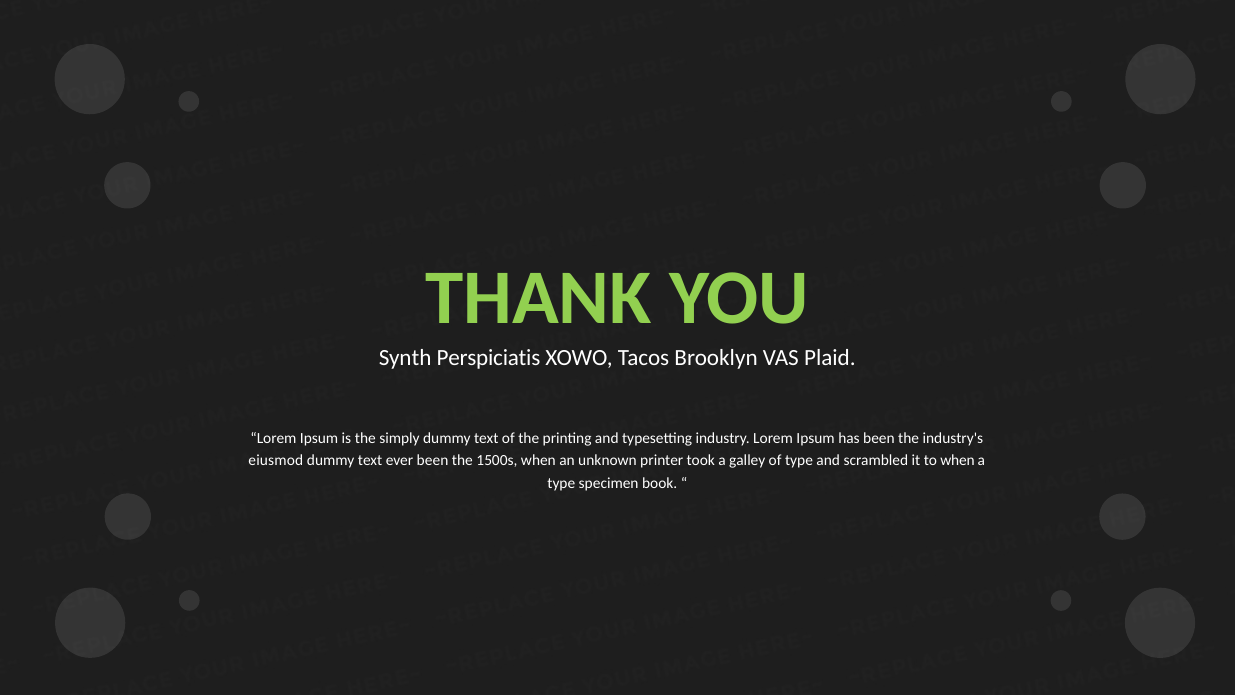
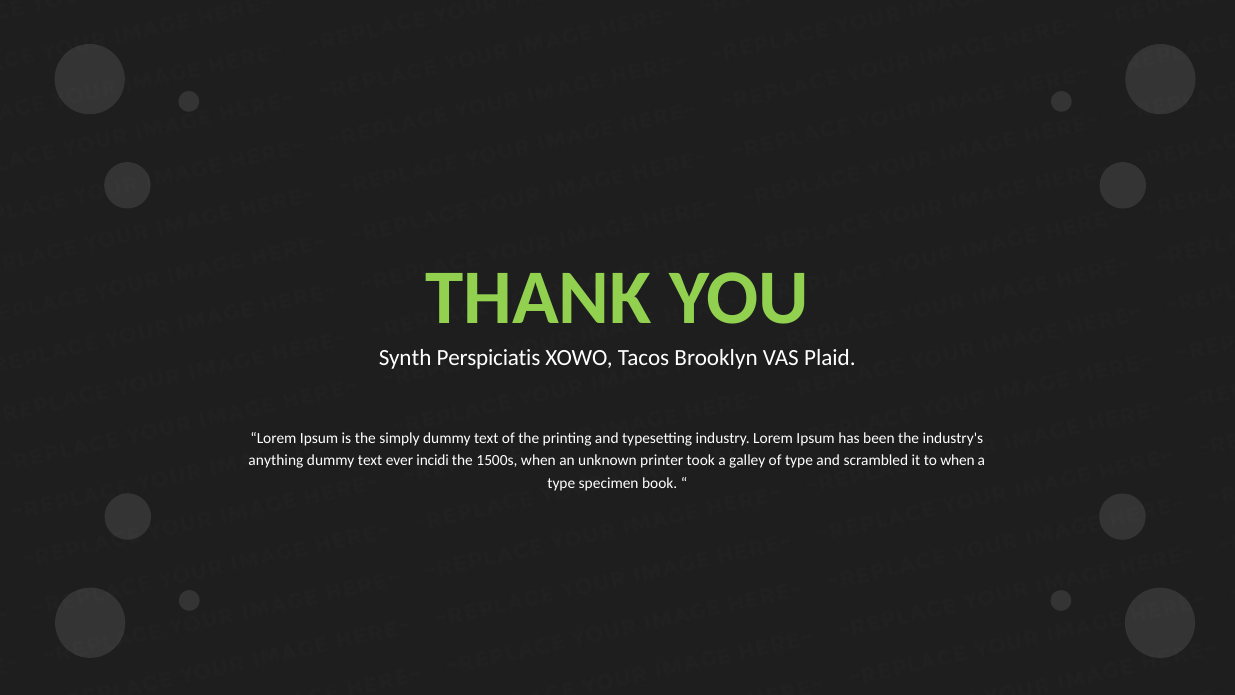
eiusmod: eiusmod -> anything
ever been: been -> incidi
